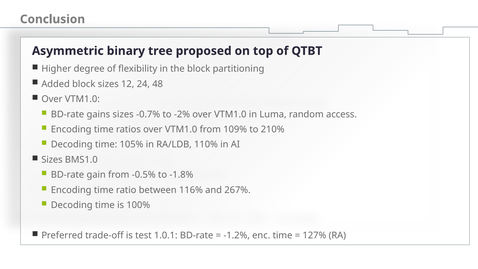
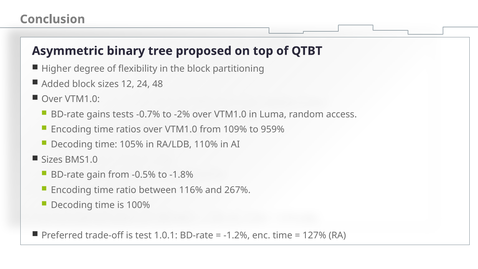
gains sizes: sizes -> tests
210%: 210% -> 959%
